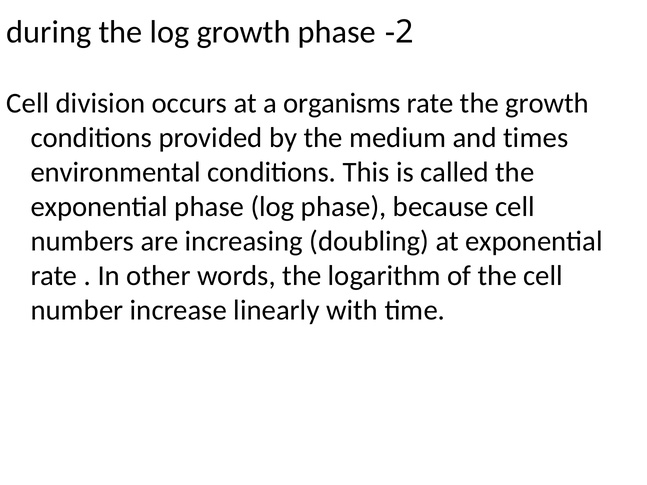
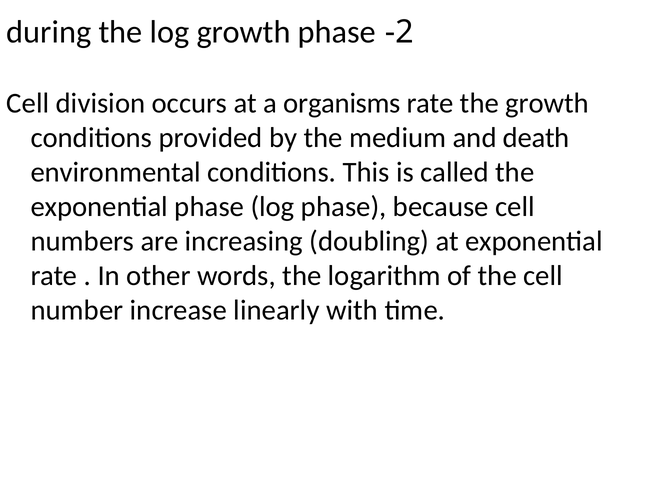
times: times -> death
